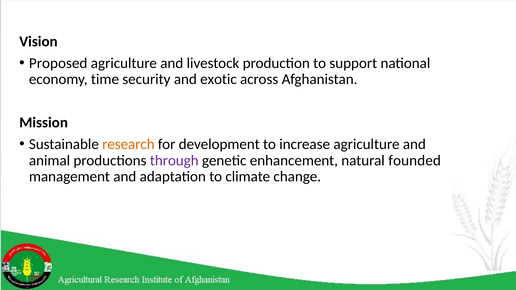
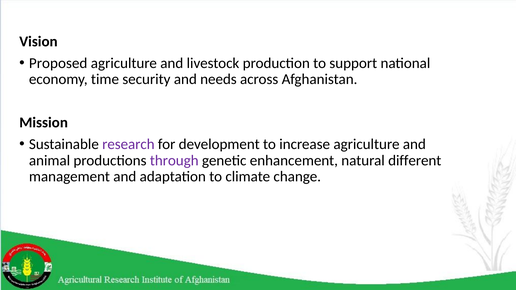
exotic: exotic -> needs
research colour: orange -> purple
founded: founded -> different
